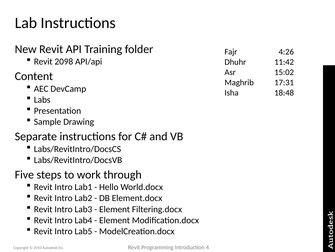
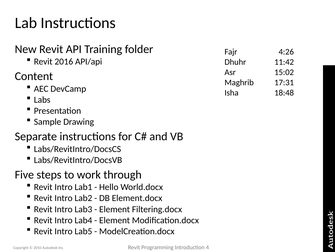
2098: 2098 -> 2016
